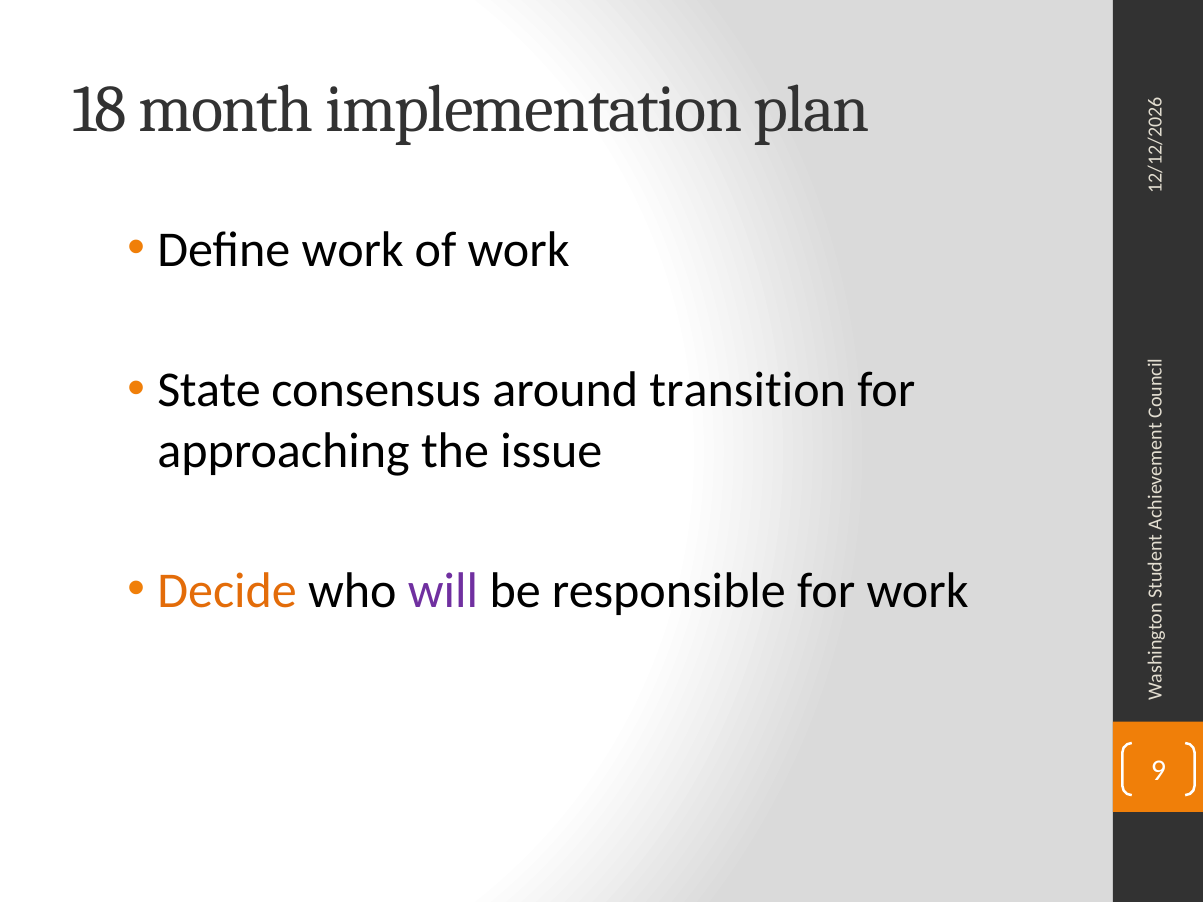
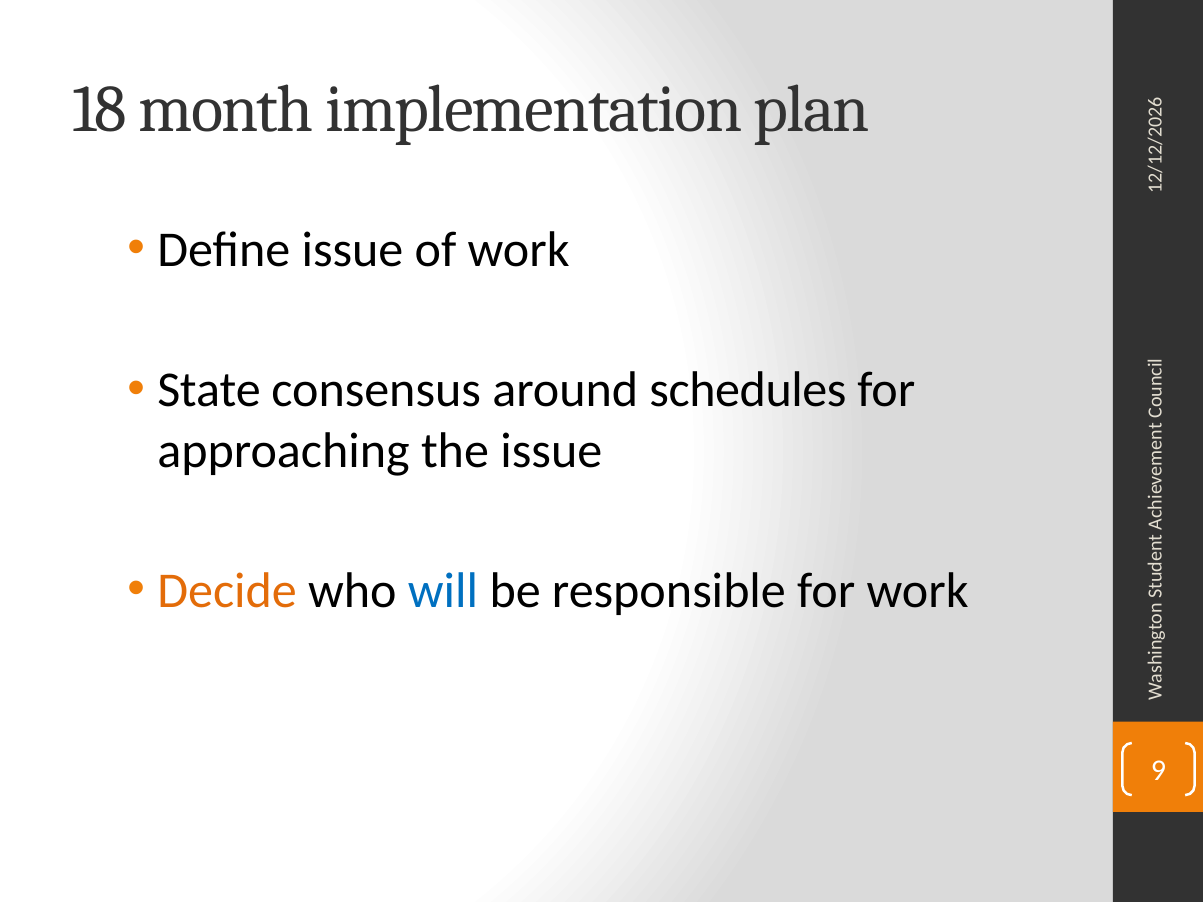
Define work: work -> issue
transition: transition -> schedules
will colour: purple -> blue
